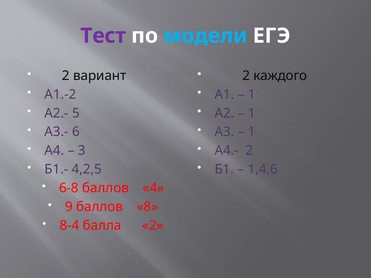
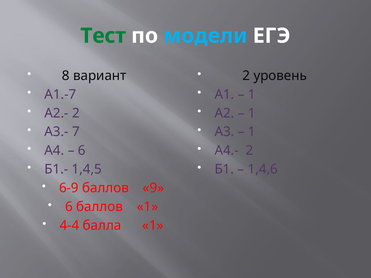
Тест colour: purple -> green
2 at (66, 76): 2 -> 8
каждого: каждого -> уровень
А1.-2: А1.-2 -> А1.-7
А2.- 5: 5 -> 2
6: 6 -> 7
3 at (82, 151): 3 -> 6
4,2,5: 4,2,5 -> 1,4,5
6-8: 6-8 -> 6-9
4: 4 -> 9
9 at (69, 207): 9 -> 6
баллов 8: 8 -> 1
8-4: 8-4 -> 4-4
балла 2: 2 -> 1
